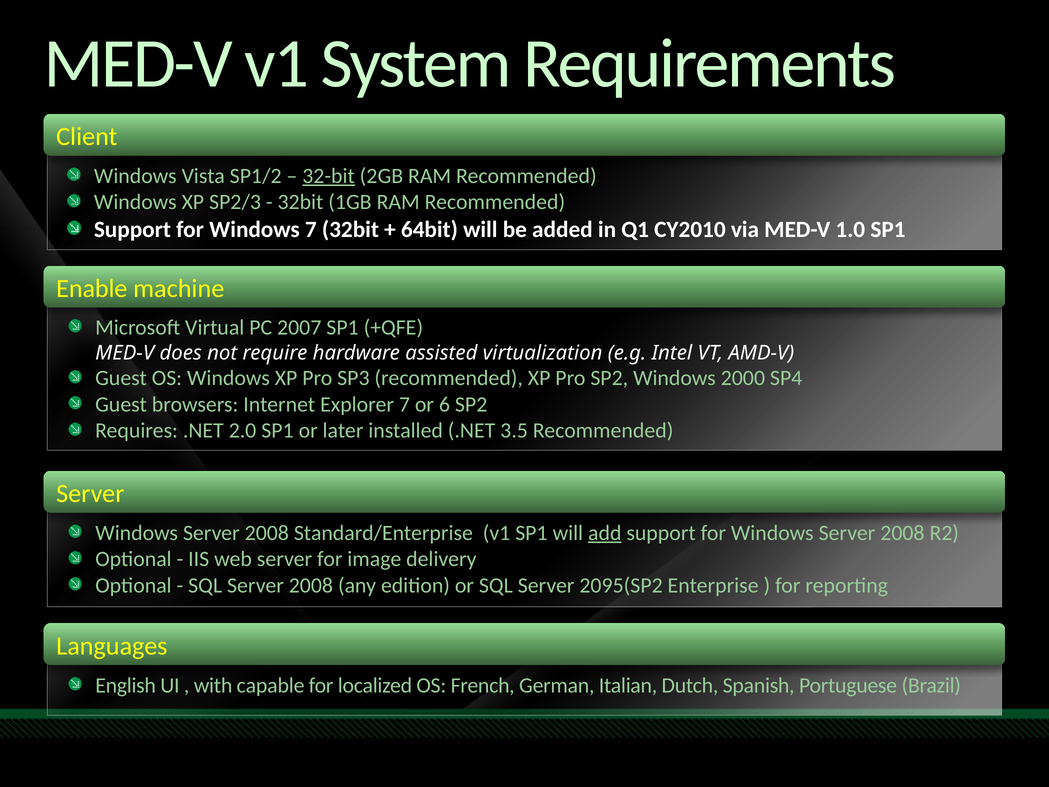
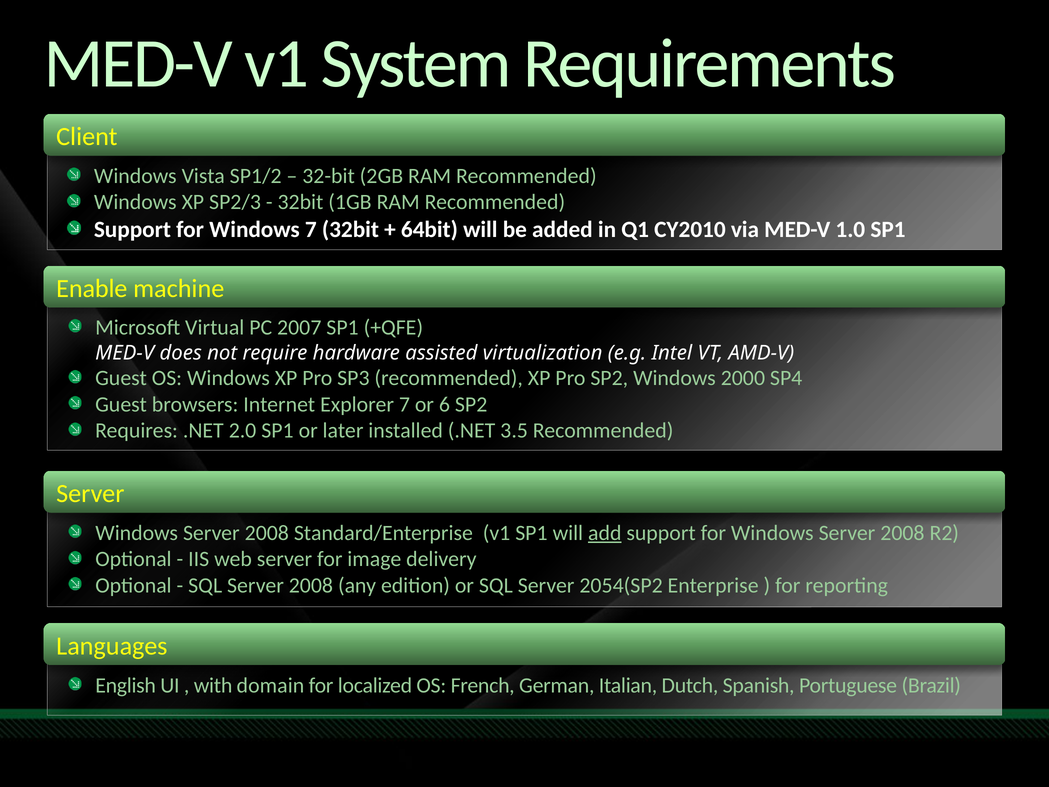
32-bit underline: present -> none
2095(SP2: 2095(SP2 -> 2054(SP2
capable: capable -> domain
